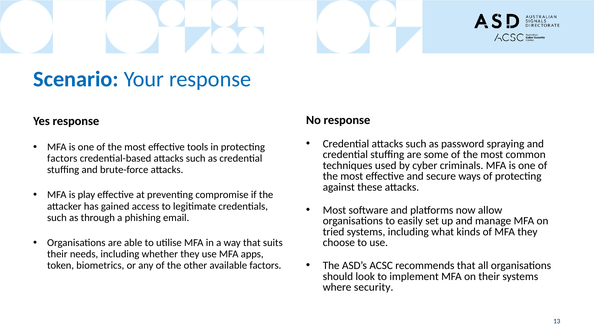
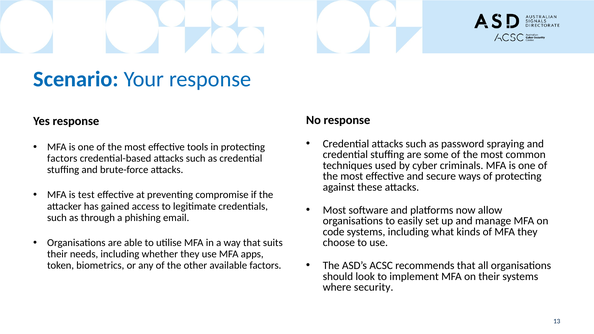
play: play -> test
tried: tried -> code
